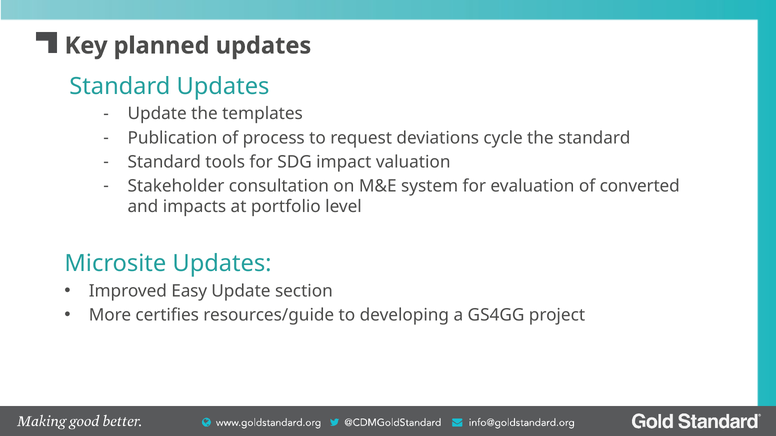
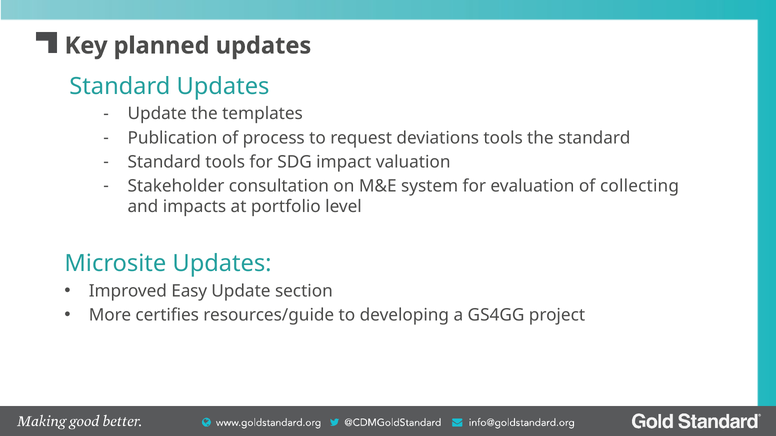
deviations cycle: cycle -> tools
converted: converted -> collecting
